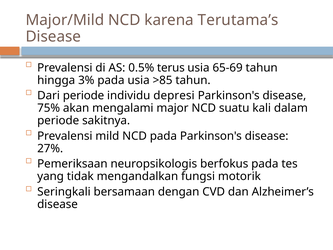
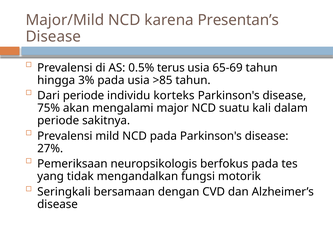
Terutama’s: Terutama’s -> Presentan’s
depresi: depresi -> korteks
